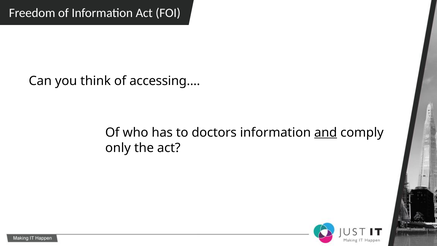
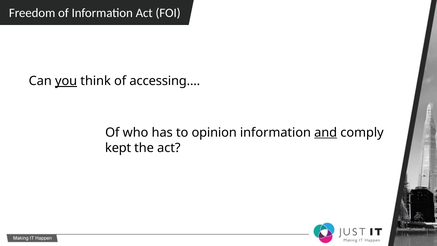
you underline: none -> present
doctors: doctors -> opinion
only: only -> kept
